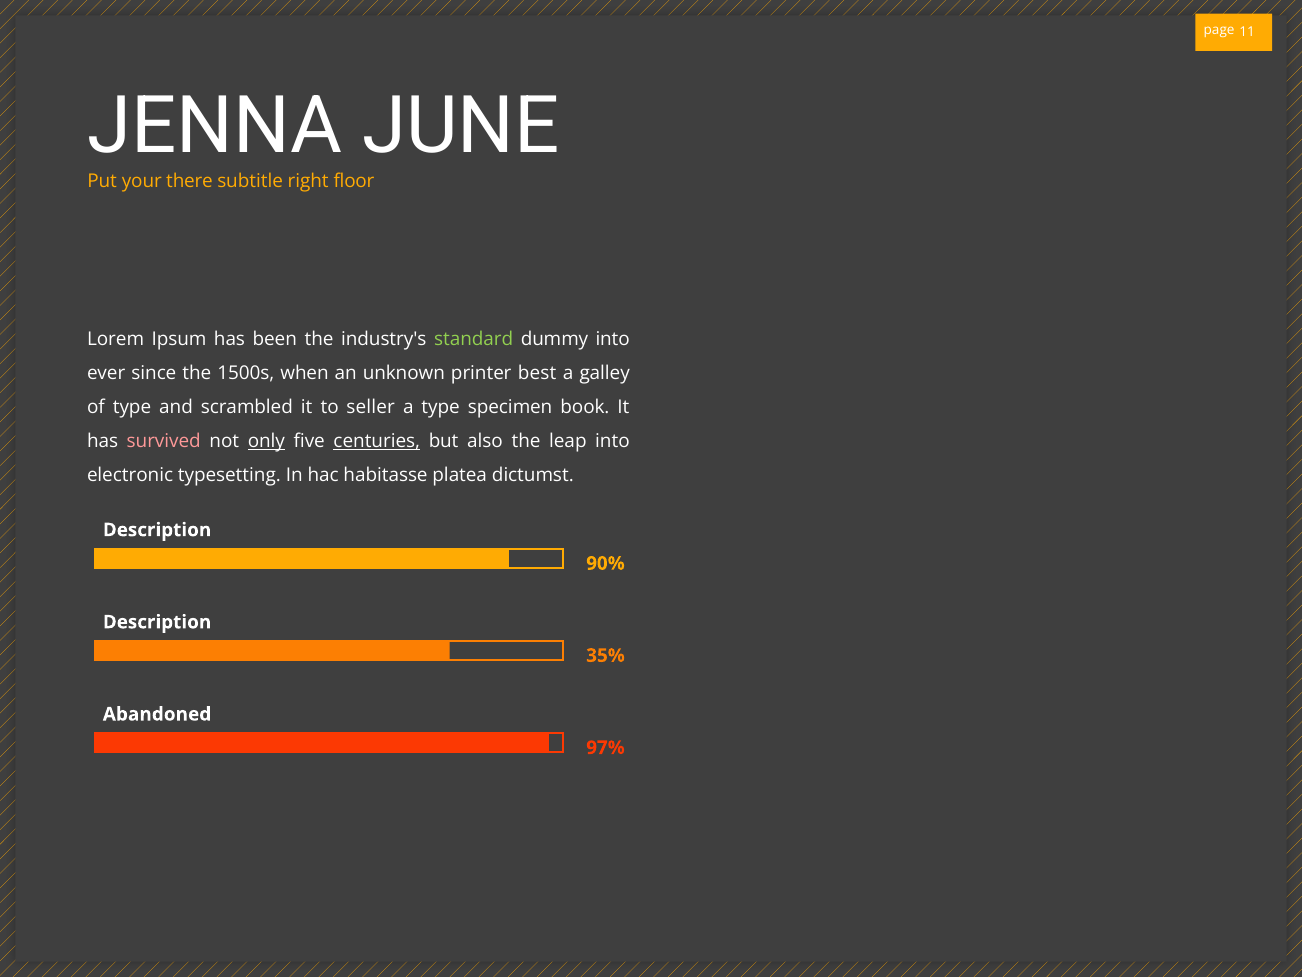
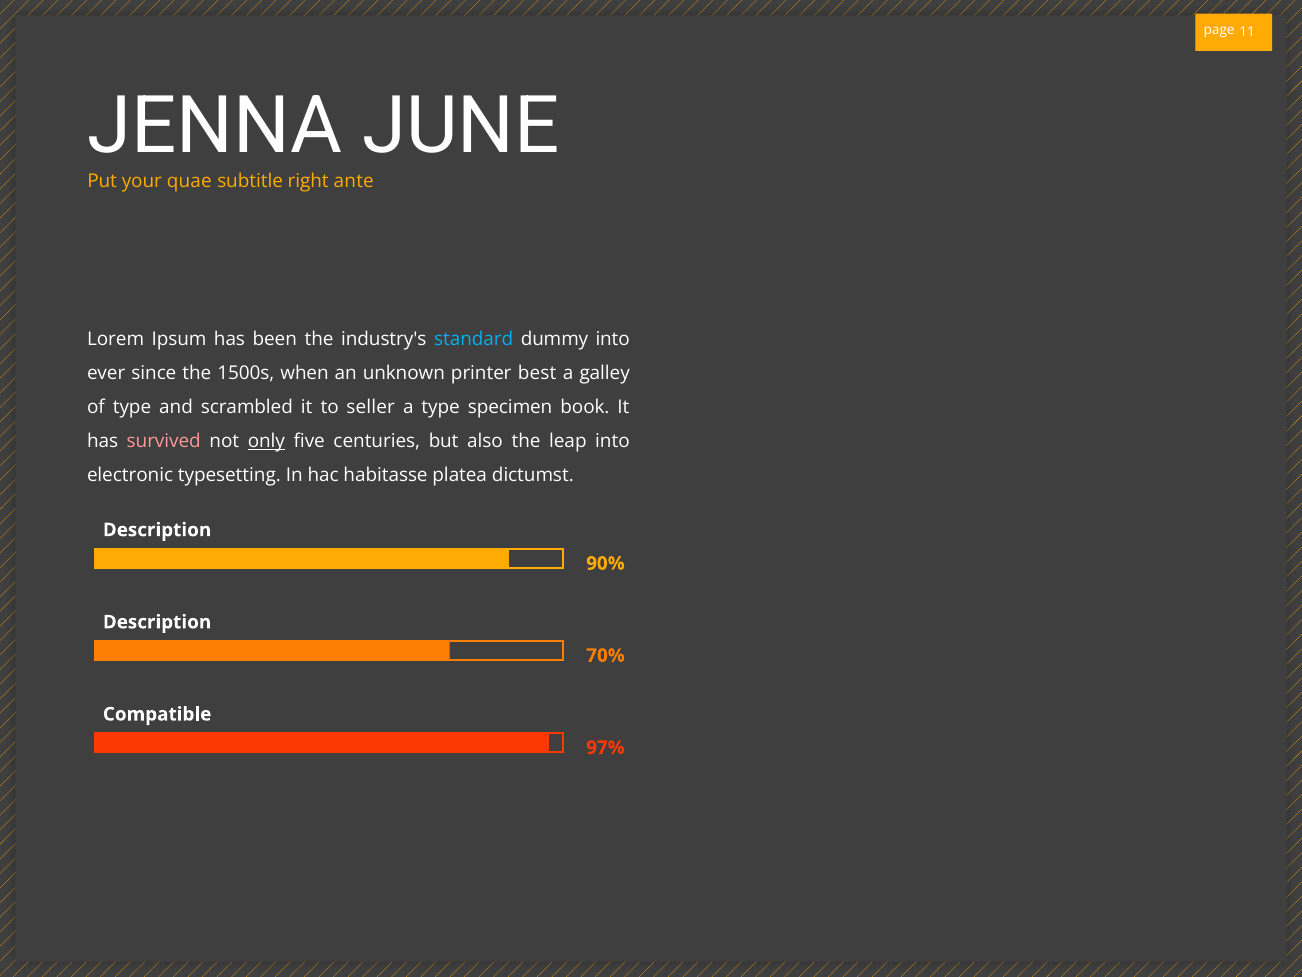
there: there -> quae
floor: floor -> ante
standard colour: light green -> light blue
centuries underline: present -> none
35%: 35% -> 70%
Abandoned: Abandoned -> Compatible
